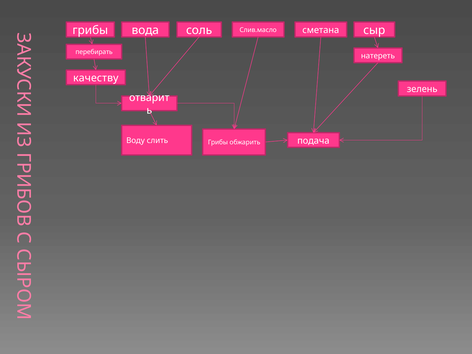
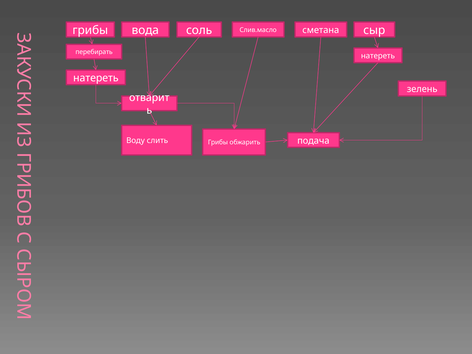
качеству at (96, 78): качеству -> натереть
